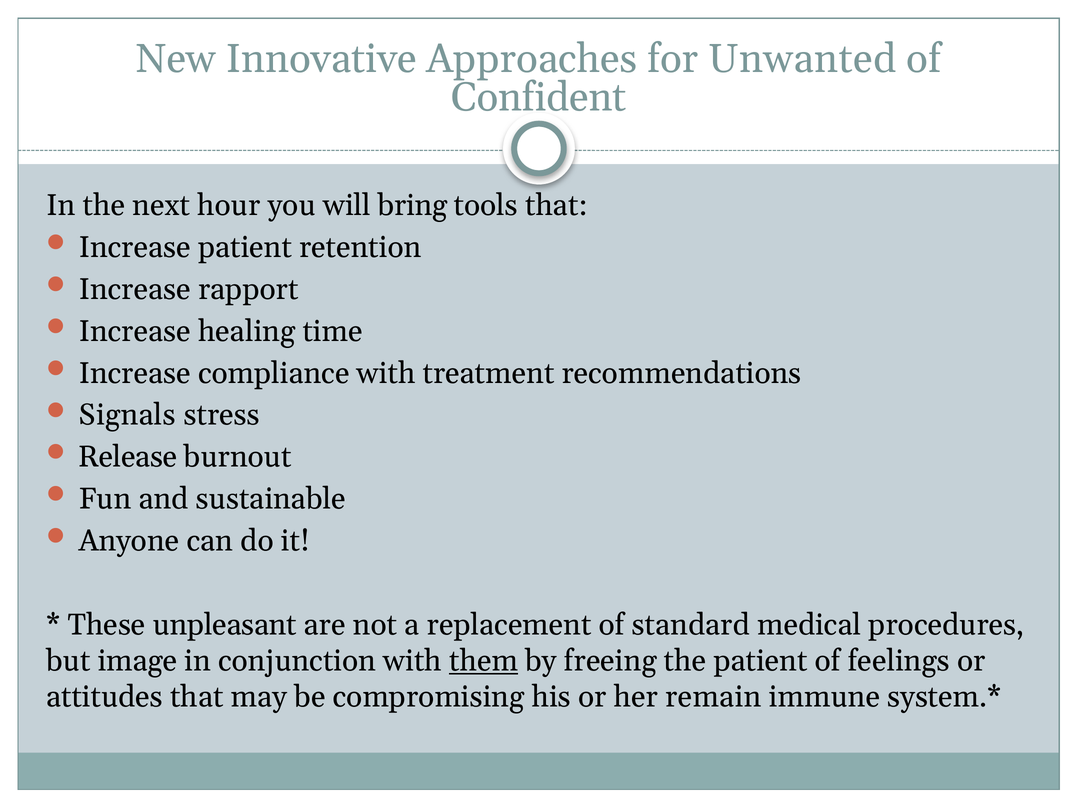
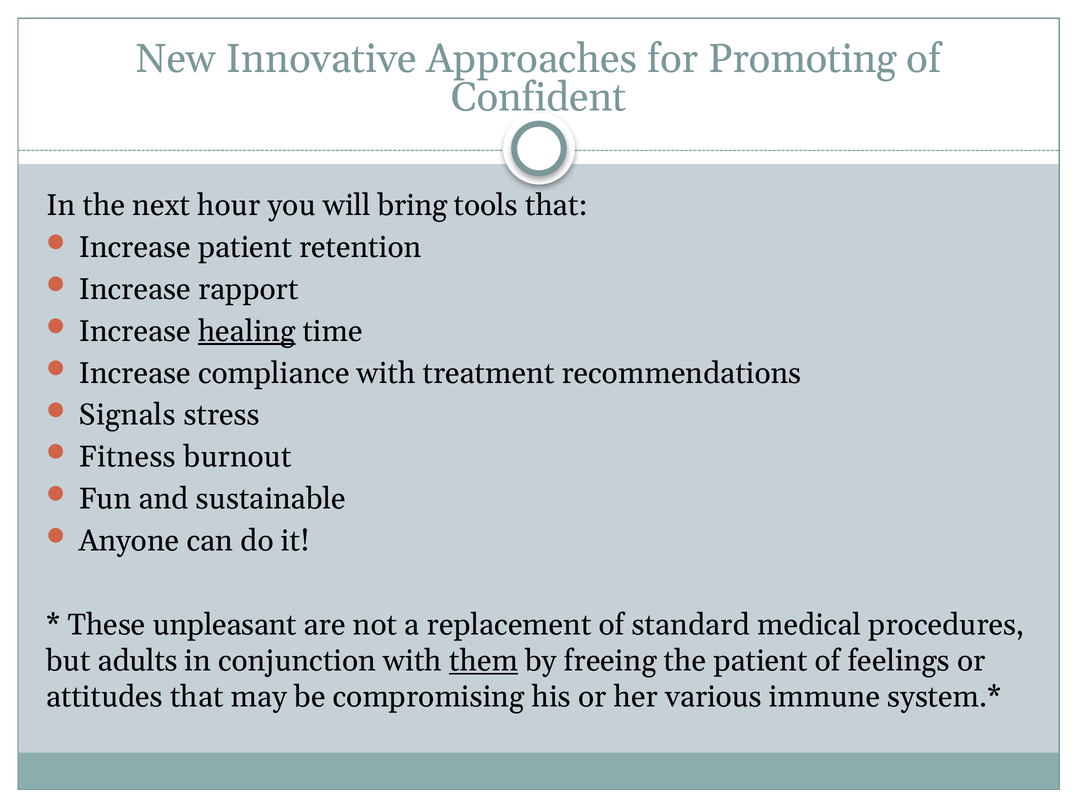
Unwanted: Unwanted -> Promoting
healing underline: none -> present
Release: Release -> Fitness
image: image -> adults
remain: remain -> various
